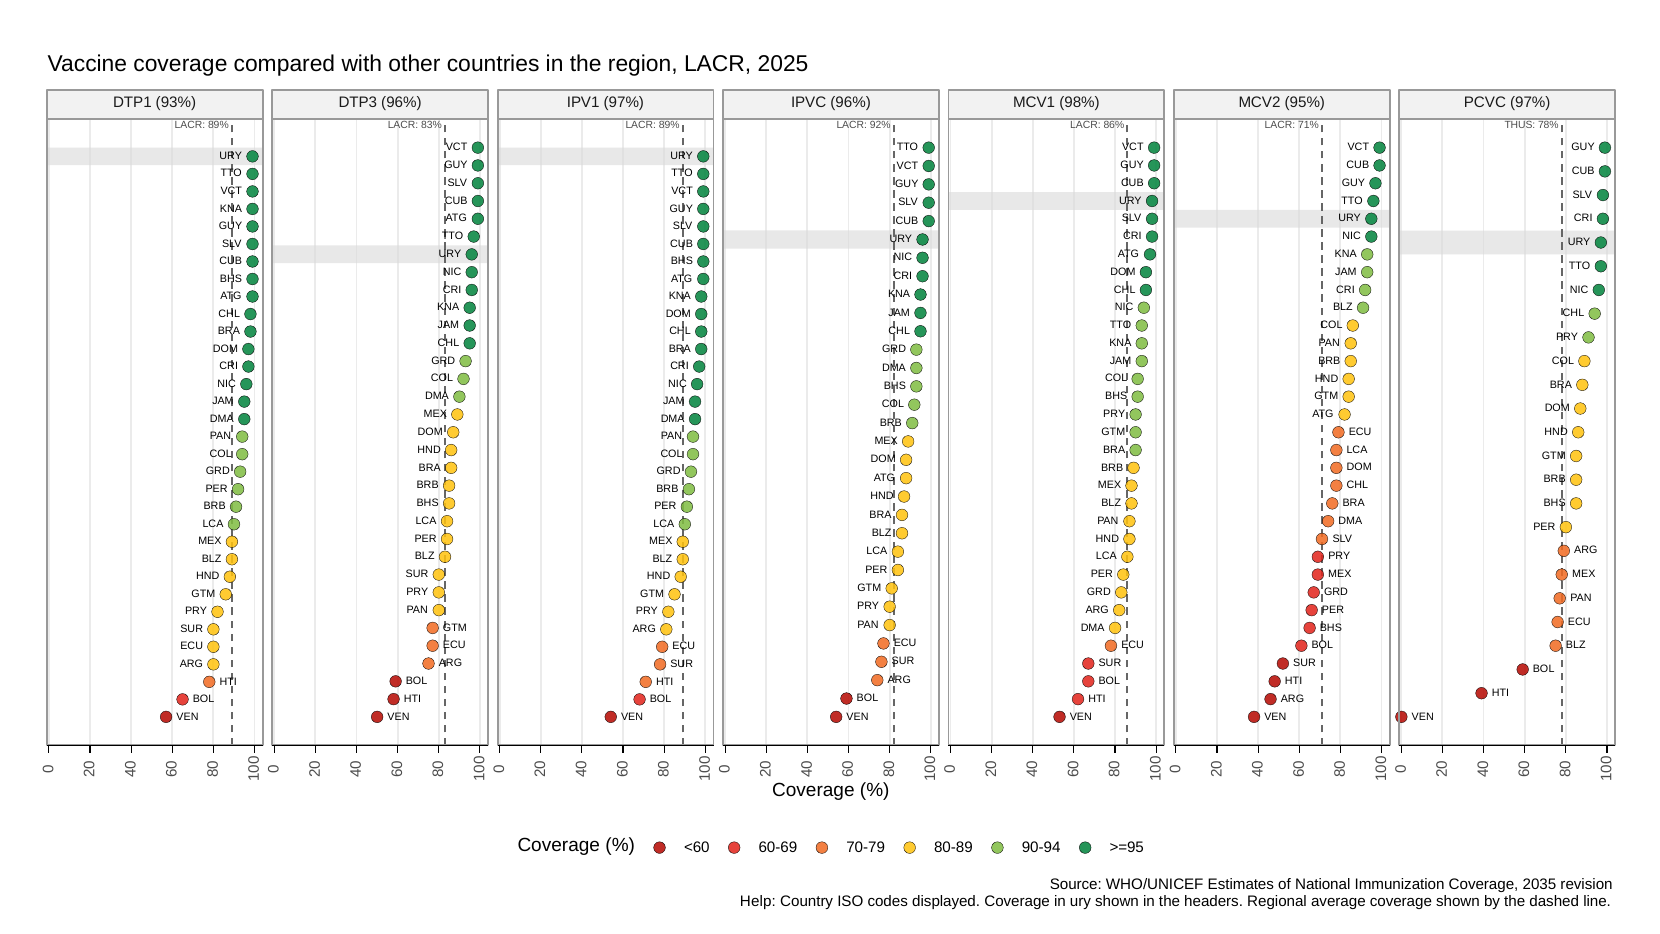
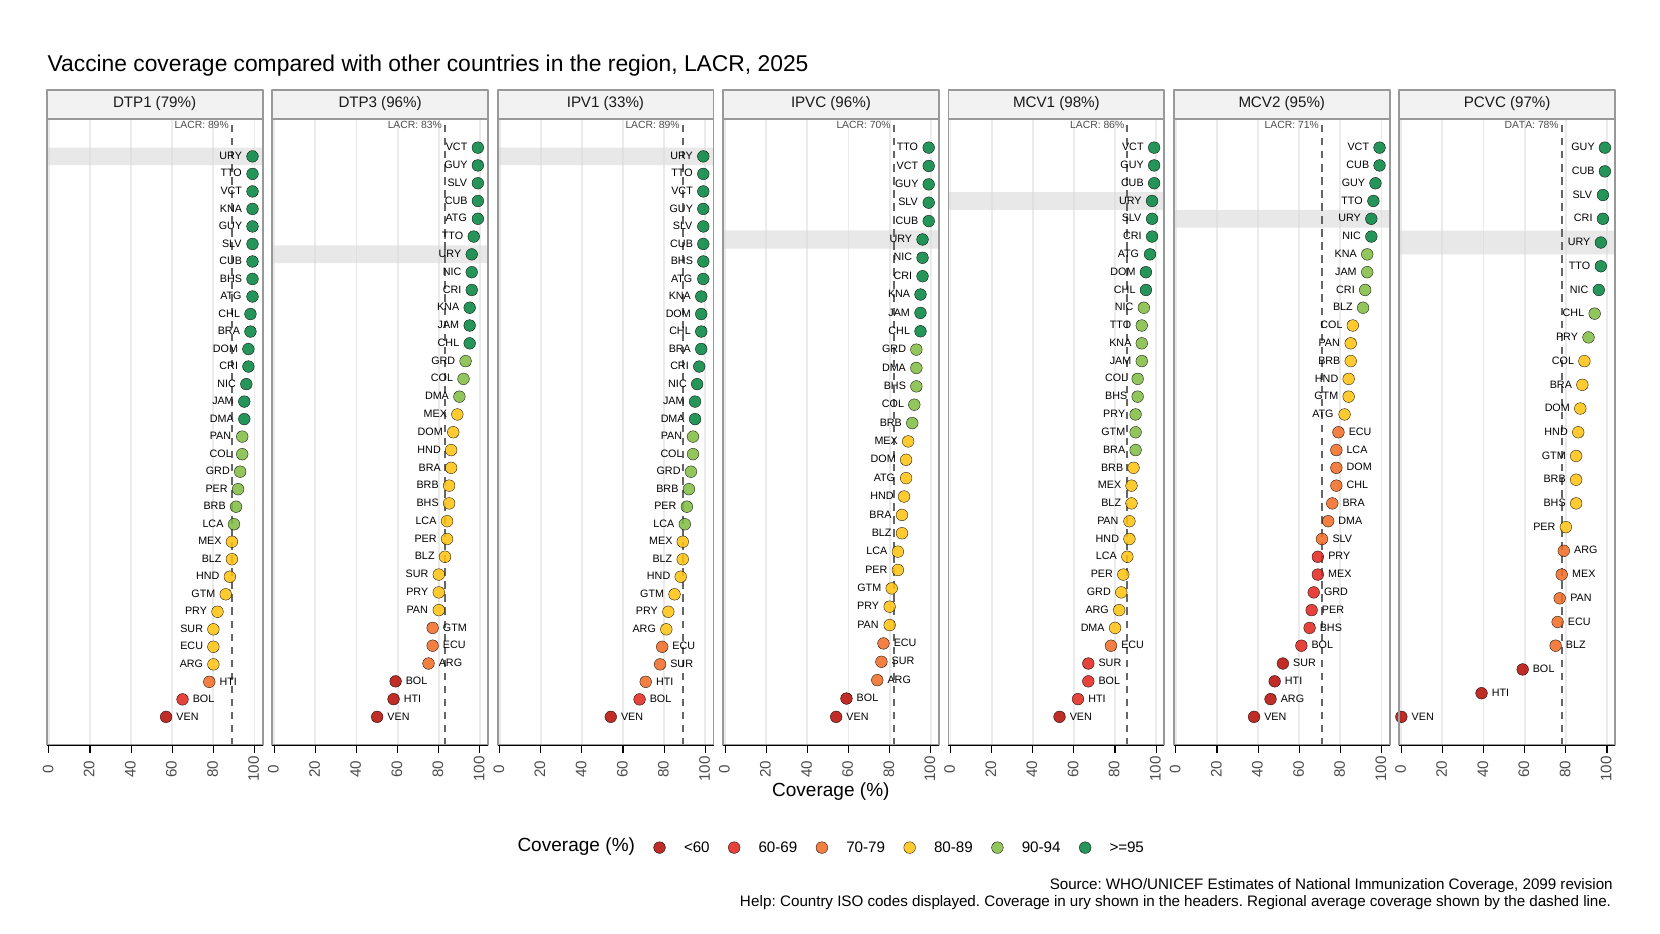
93%: 93% -> 79%
IPV1 97%: 97% -> 33%
92%: 92% -> 70%
THUS: THUS -> DATA
2035: 2035 -> 2099
